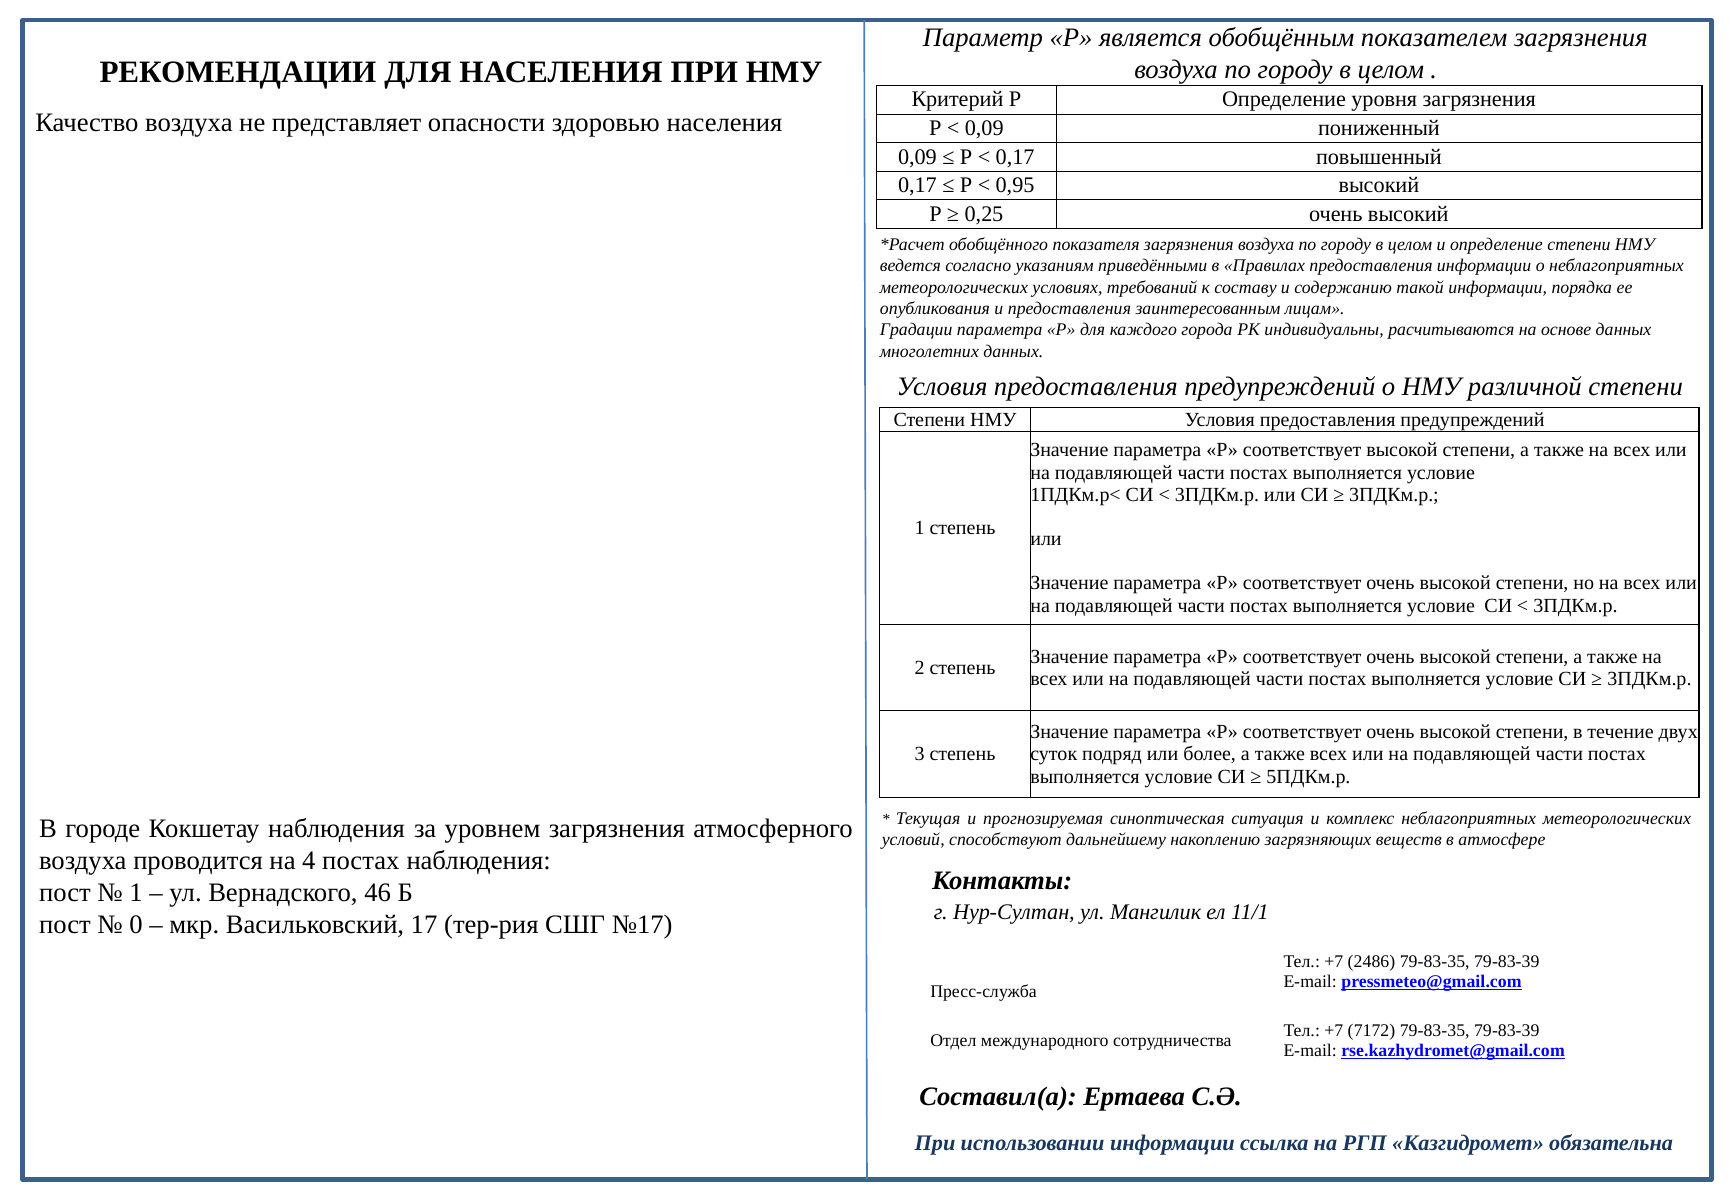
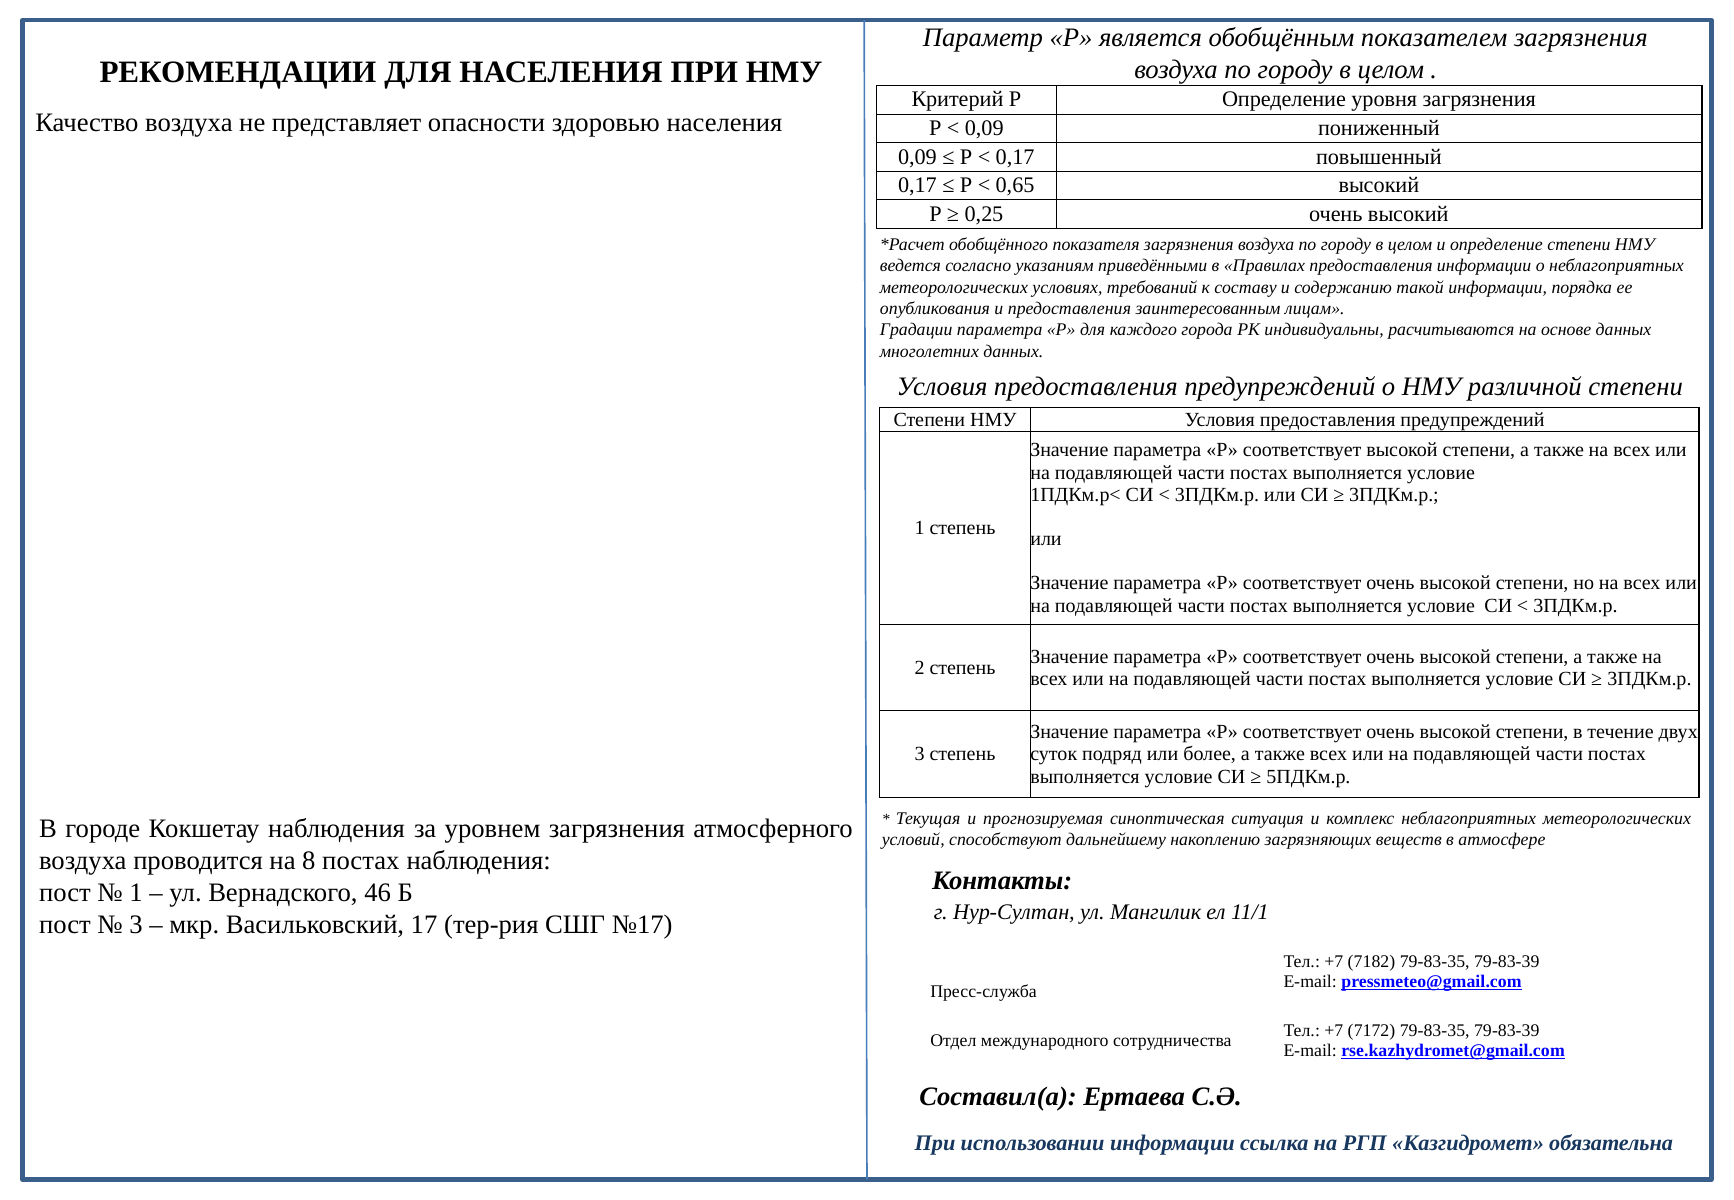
0,95: 0,95 -> 0,65
4: 4 -> 8
0 at (136, 925): 0 -> 3
2486: 2486 -> 7182
